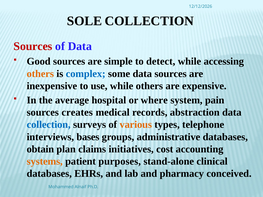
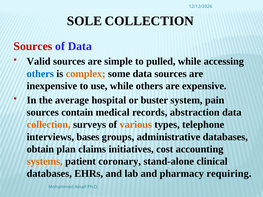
Good: Good -> Valid
detect: detect -> pulled
others at (40, 74) colour: orange -> blue
complex colour: blue -> orange
where: where -> buster
creates: creates -> contain
collection at (49, 125) colour: blue -> orange
purposes: purposes -> coronary
conceived: conceived -> requiring
